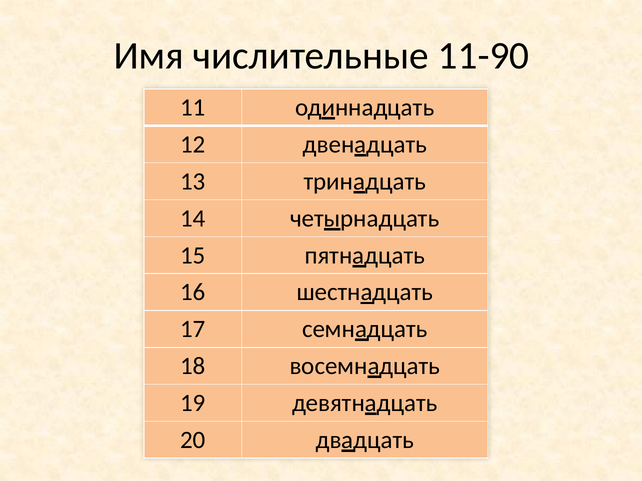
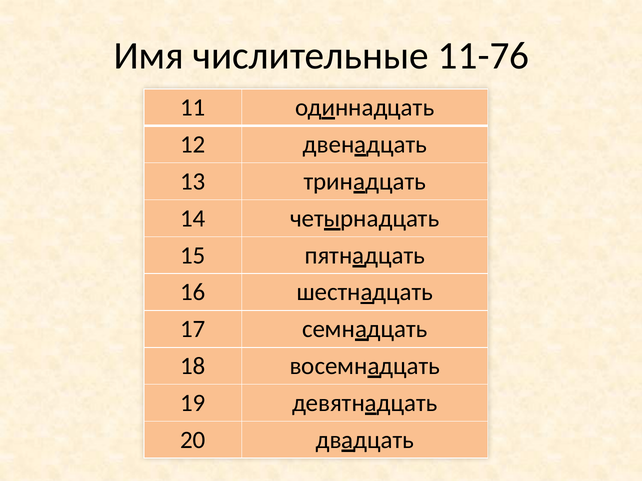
11-90: 11-90 -> 11-76
